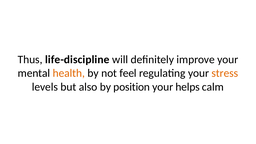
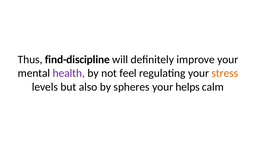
life-discipline: life-discipline -> find-discipline
health colour: orange -> purple
position: position -> spheres
